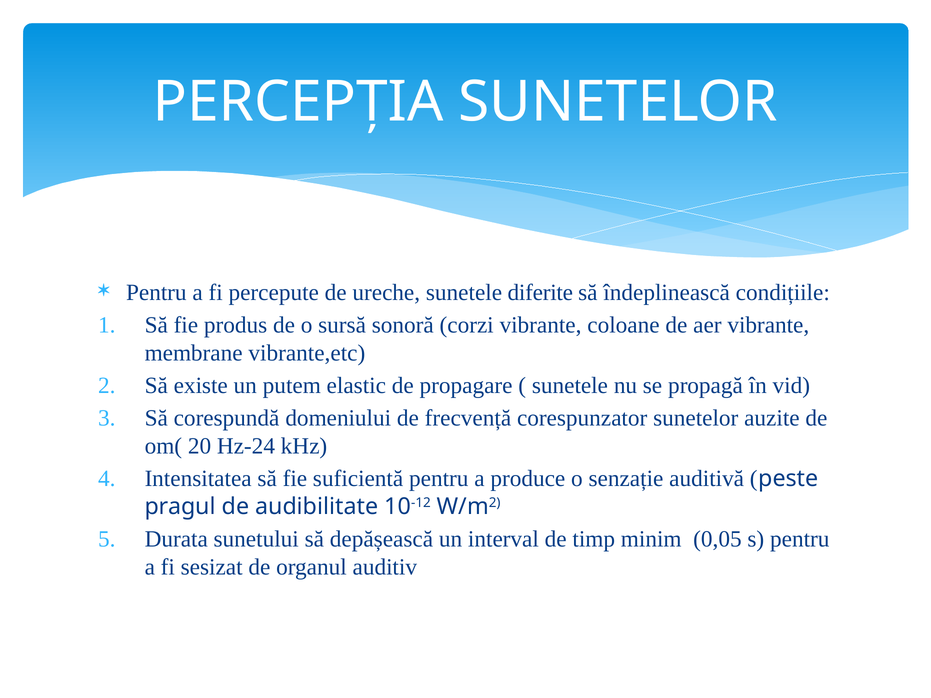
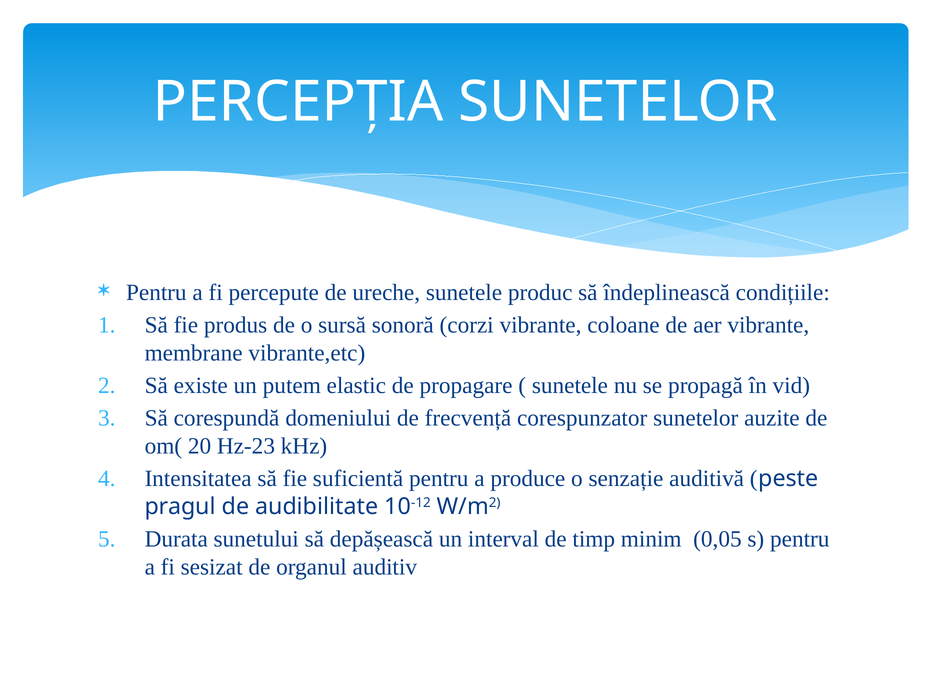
diferite: diferite -> produc
Hz-24: Hz-24 -> Hz-23
